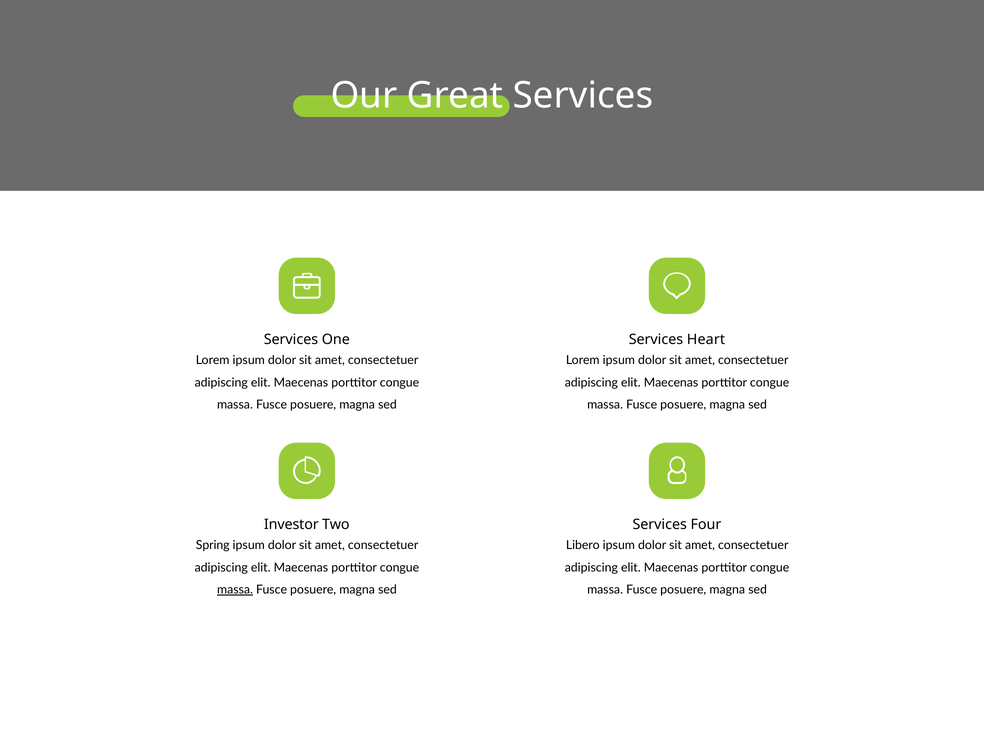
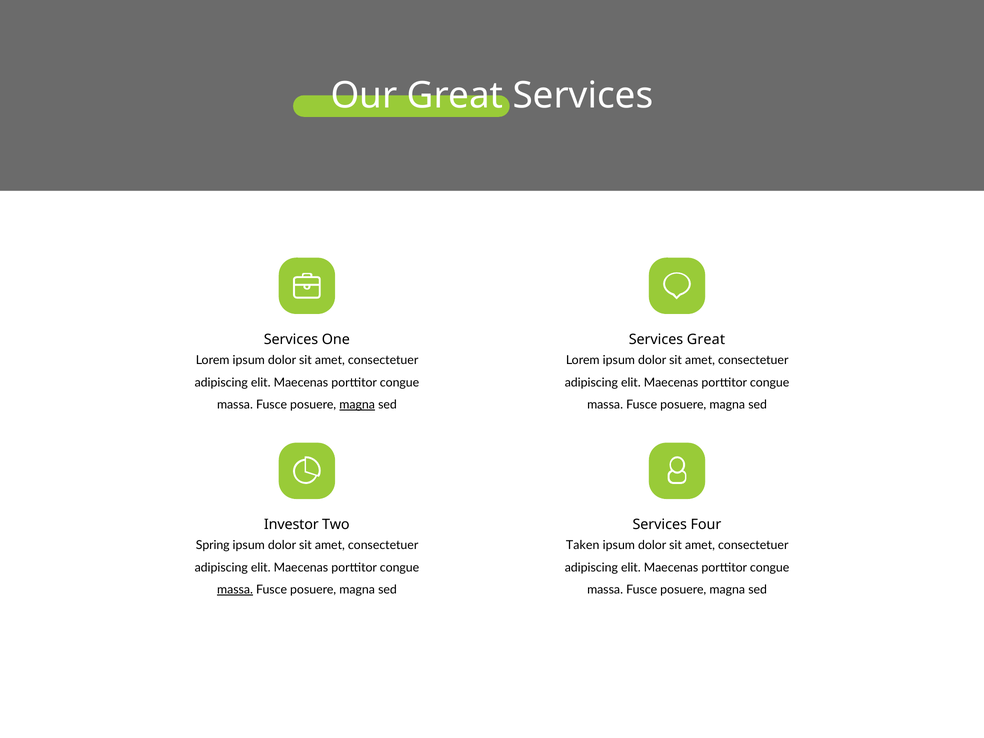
Services Heart: Heart -> Great
magna at (357, 405) underline: none -> present
Libero: Libero -> Taken
